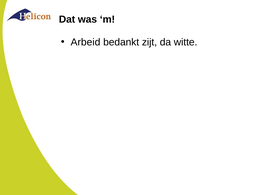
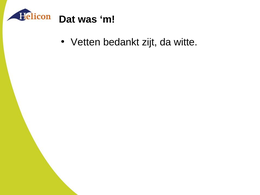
Arbeid: Arbeid -> Vetten
